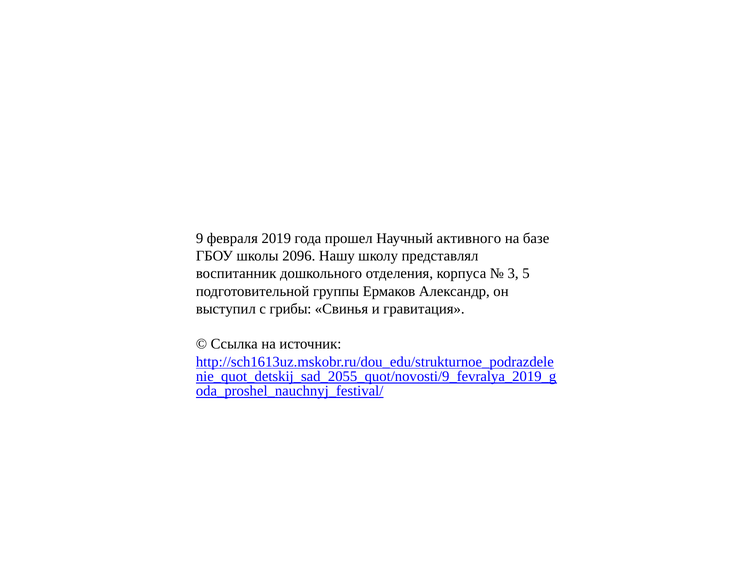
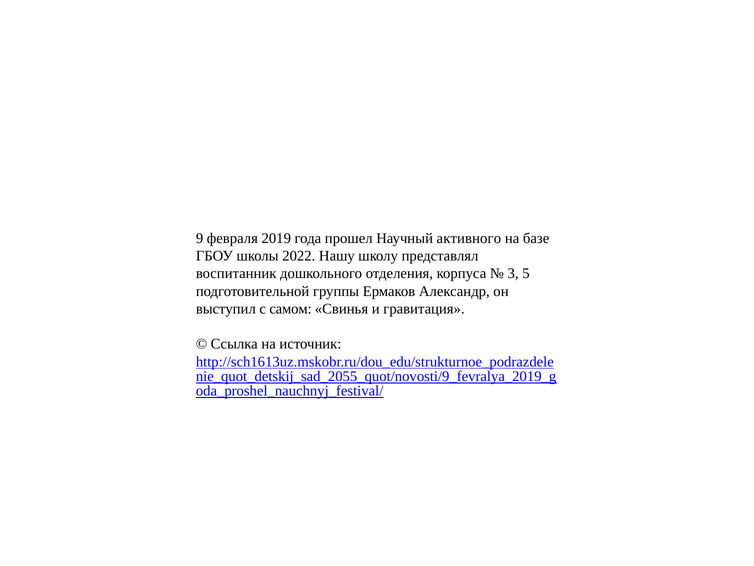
2096: 2096 -> 2022
грибы: грибы -> самом
